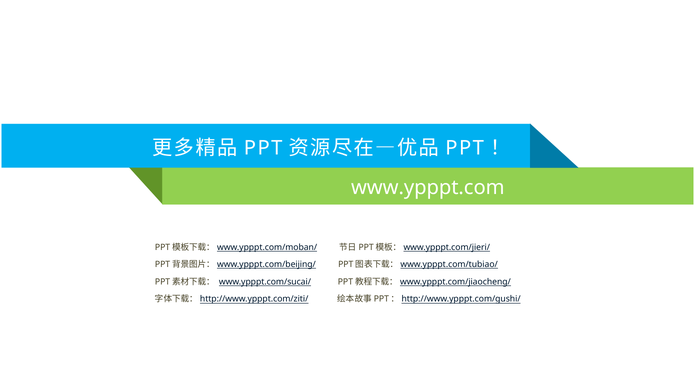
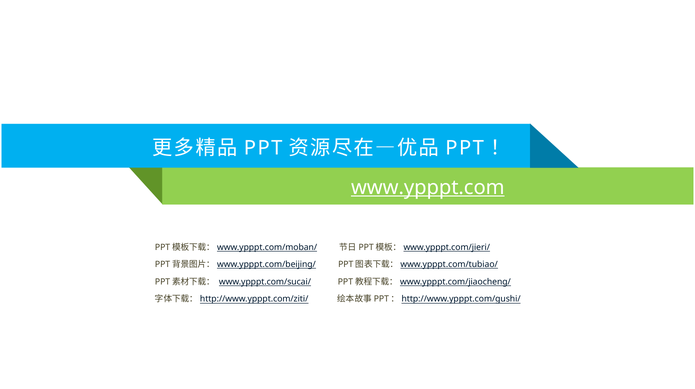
www.ypppt.com underline: none -> present
